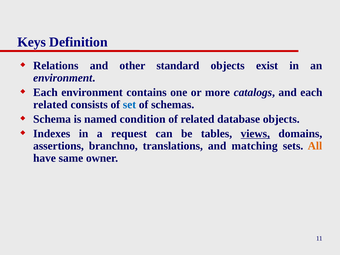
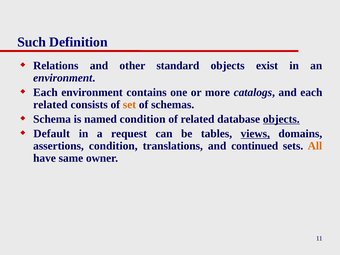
Keys: Keys -> Such
set colour: blue -> orange
objects at (281, 119) underline: none -> present
Indexes: Indexes -> Default
assertions branchno: branchno -> condition
matching: matching -> continued
